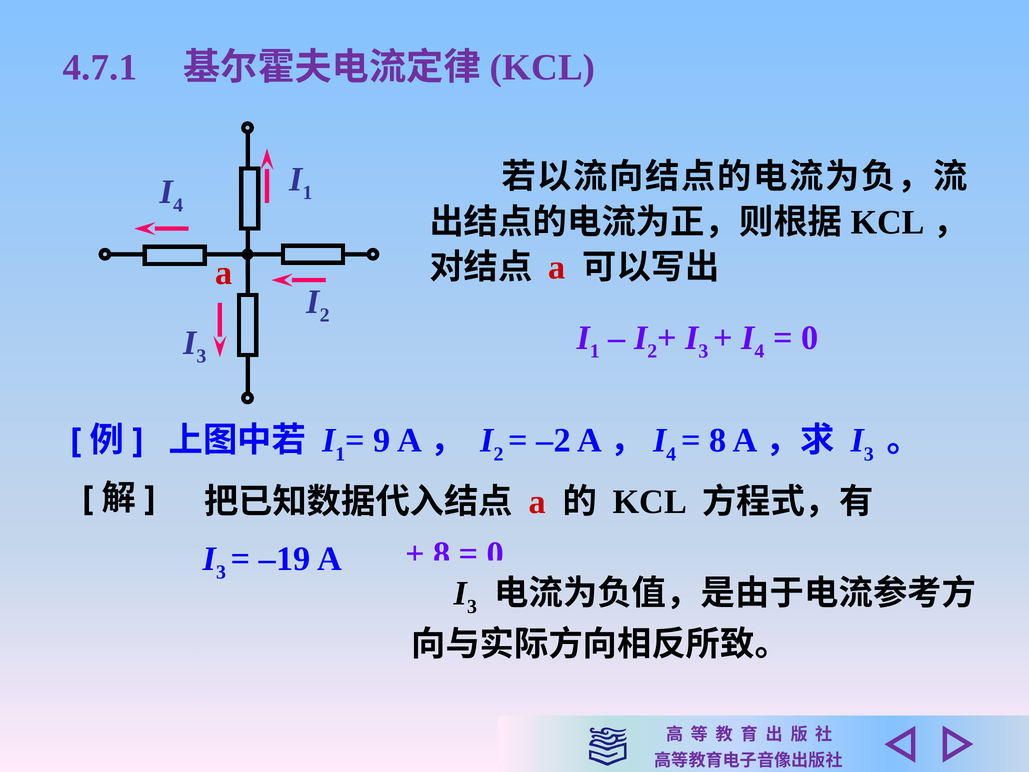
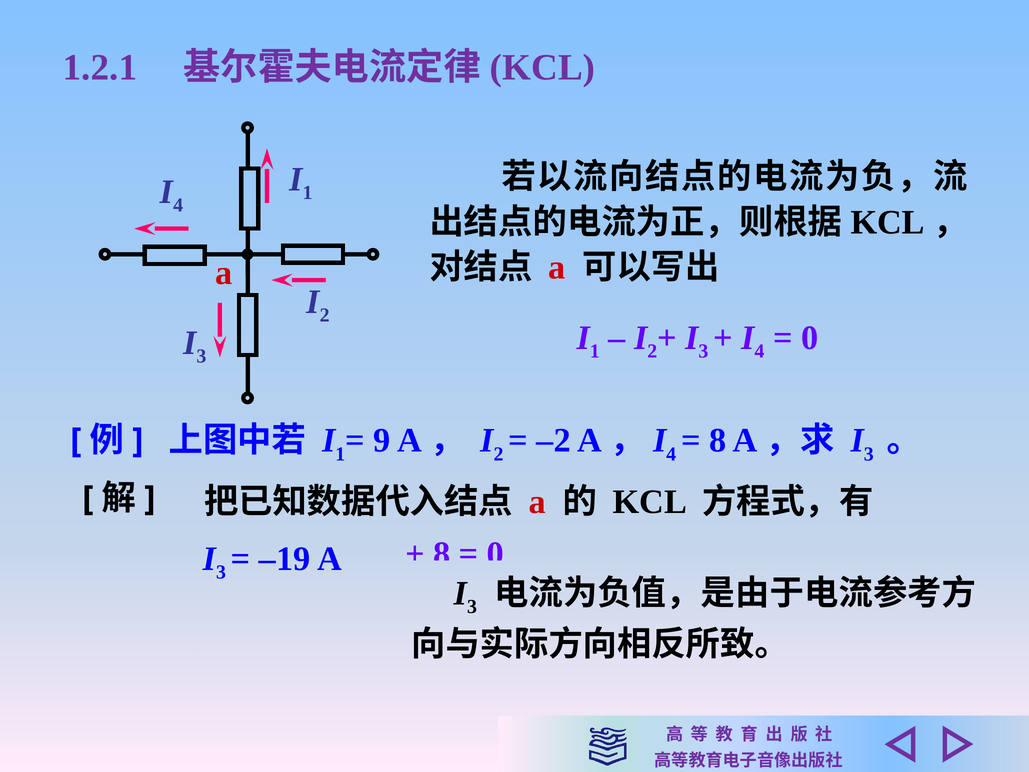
4.7.1: 4.7.1 -> 1.2.1
